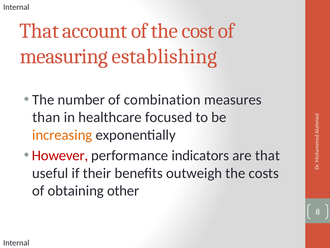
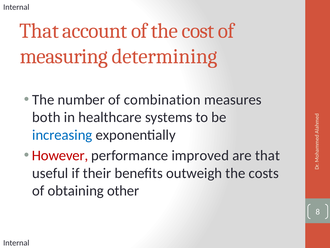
establishing: establishing -> determining
than: than -> both
focused: focused -> systems
increasing colour: orange -> blue
indicators: indicators -> improved
